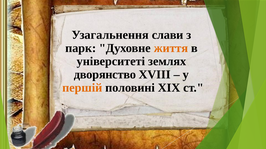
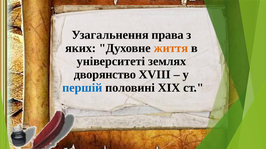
слави: слави -> права
парк: парк -> яких
першій colour: orange -> blue
